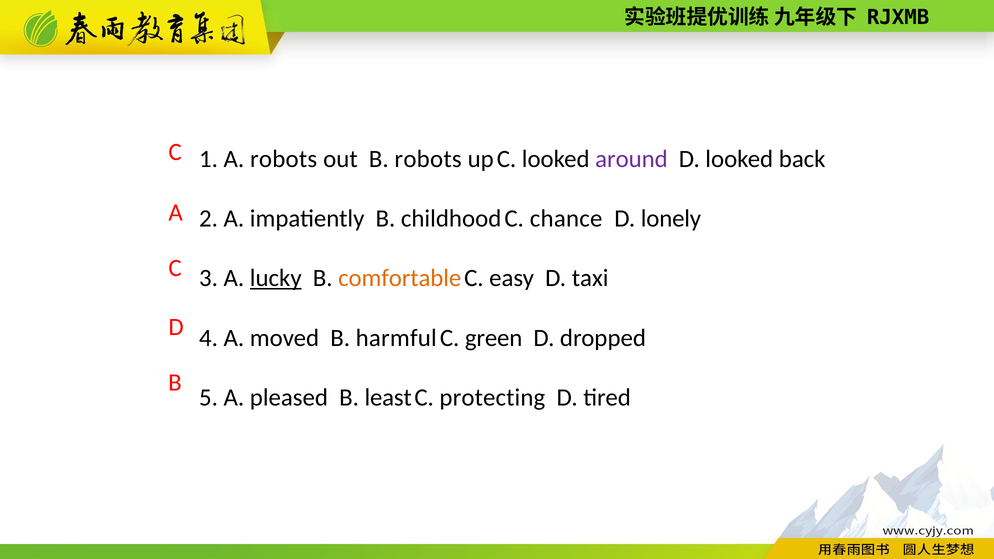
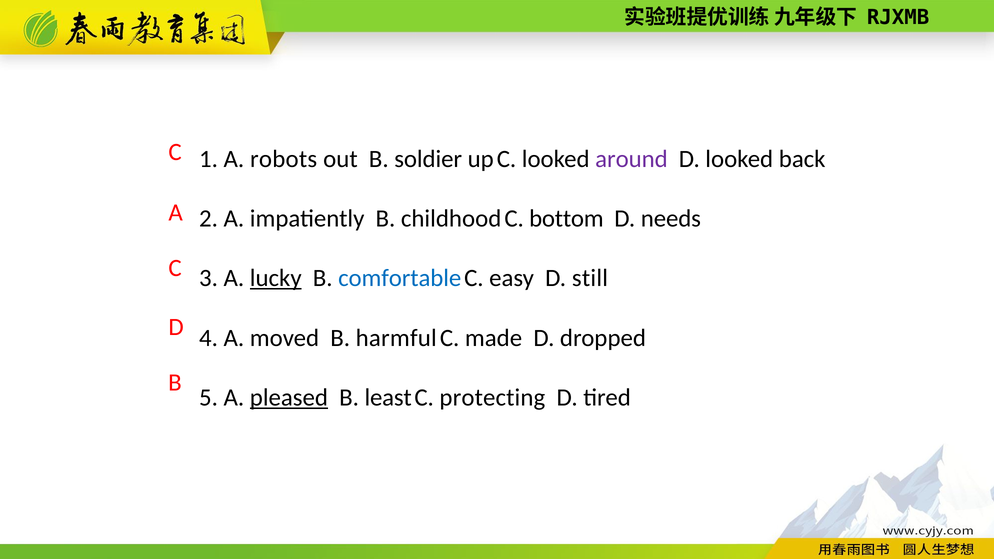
B robots: robots -> soldier
chance: chance -> bottom
lonely: lonely -> needs
comfortable colour: orange -> blue
taxi: taxi -> still
green: green -> made
pleased underline: none -> present
